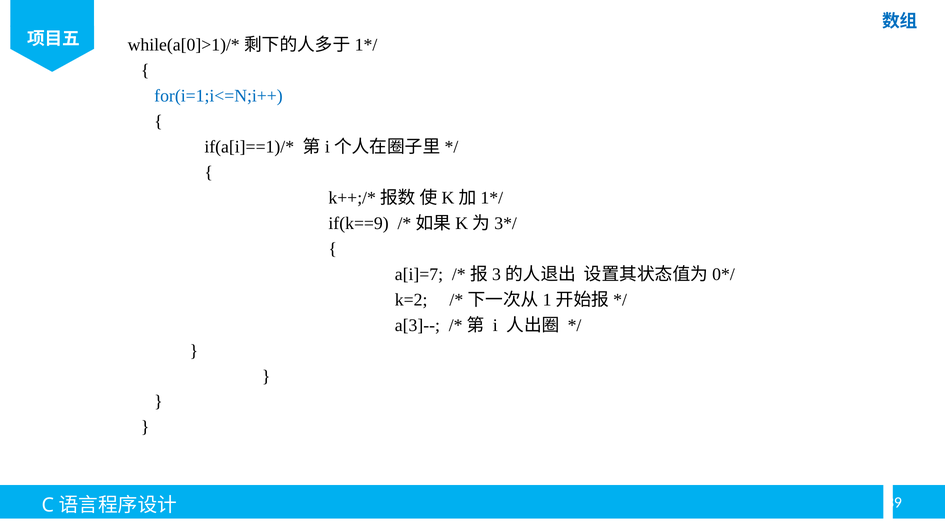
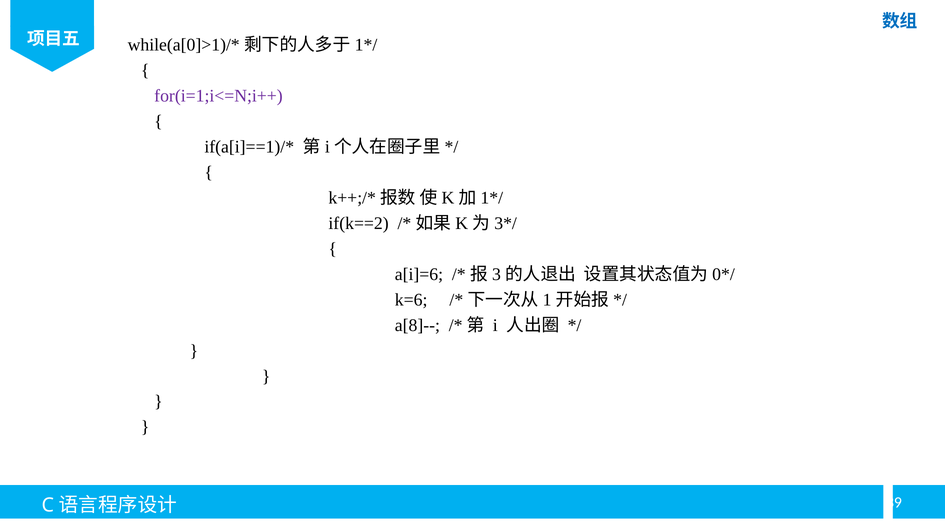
for(i=1;i<=N;i++ colour: blue -> purple
if(k==9: if(k==9 -> if(k==2
a[i]=7: a[i]=7 -> a[i]=6
k=2: k=2 -> k=6
a[3]--: a[3]-- -> a[8]--
